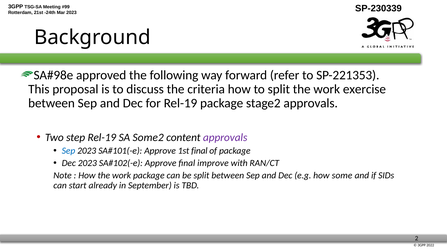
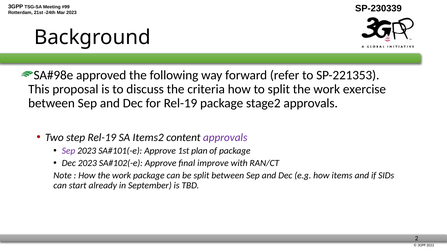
Some2: Some2 -> Items2
Sep at (68, 151) colour: blue -> purple
1st final: final -> plan
some: some -> items
